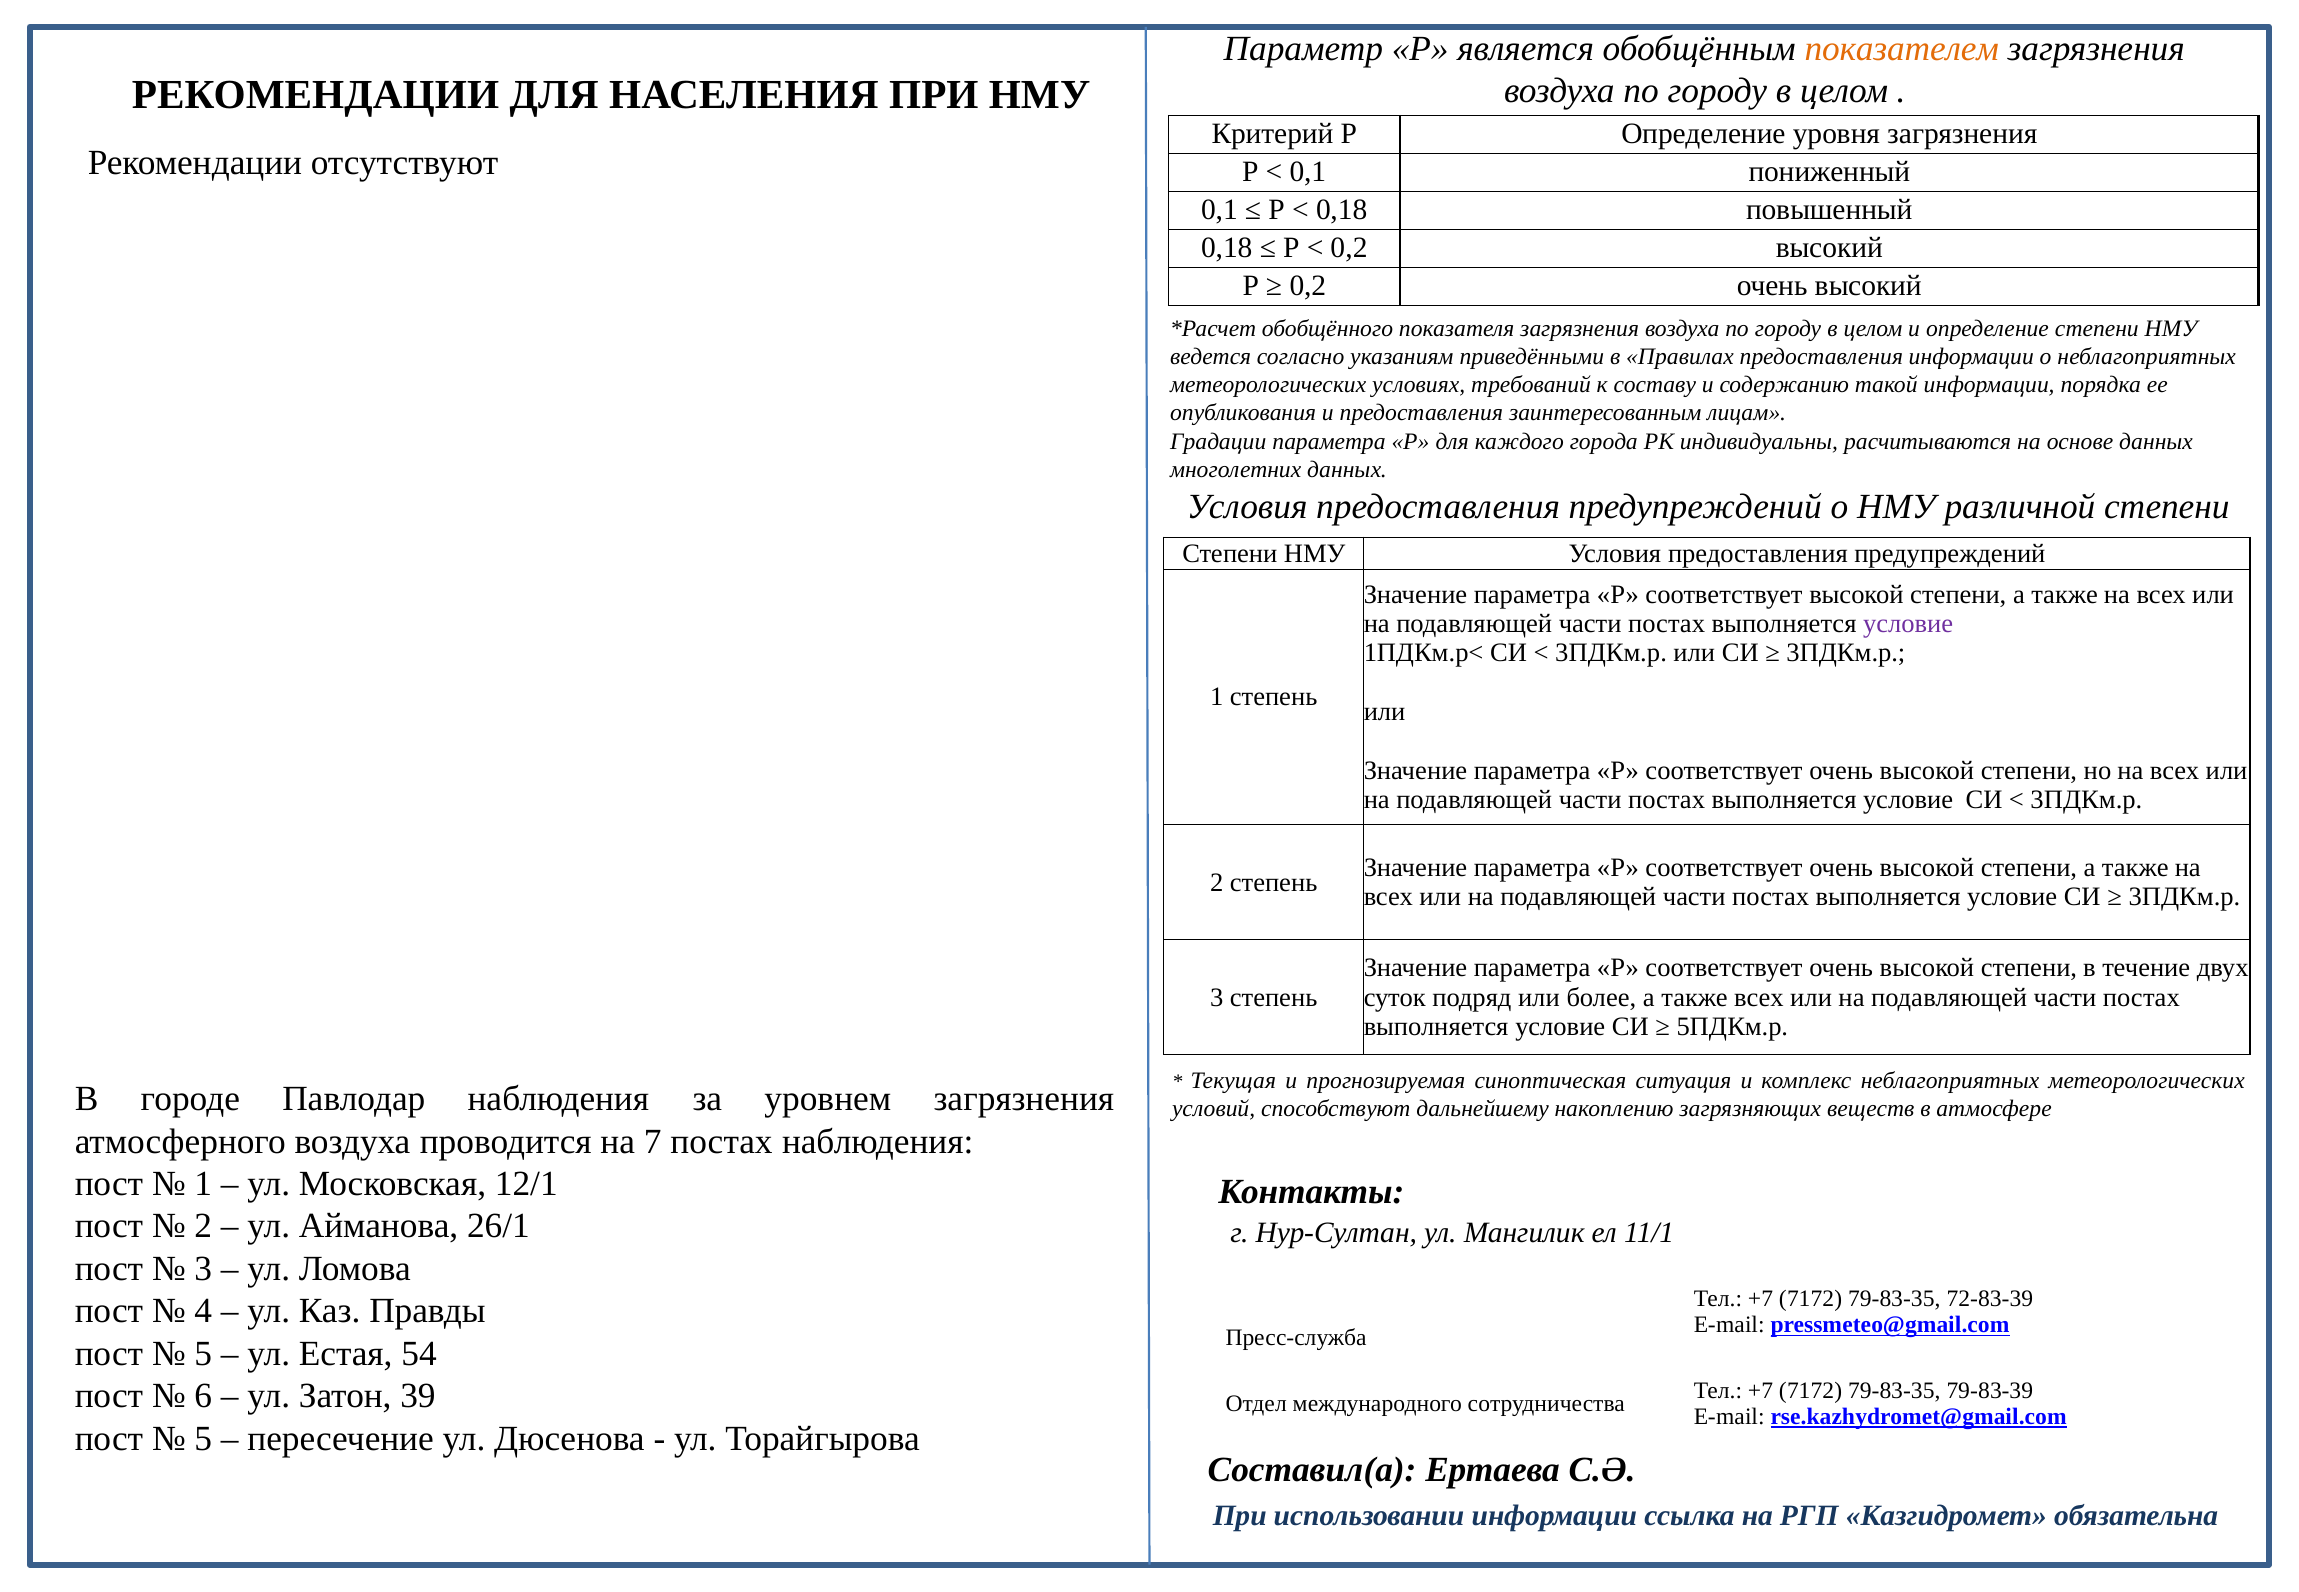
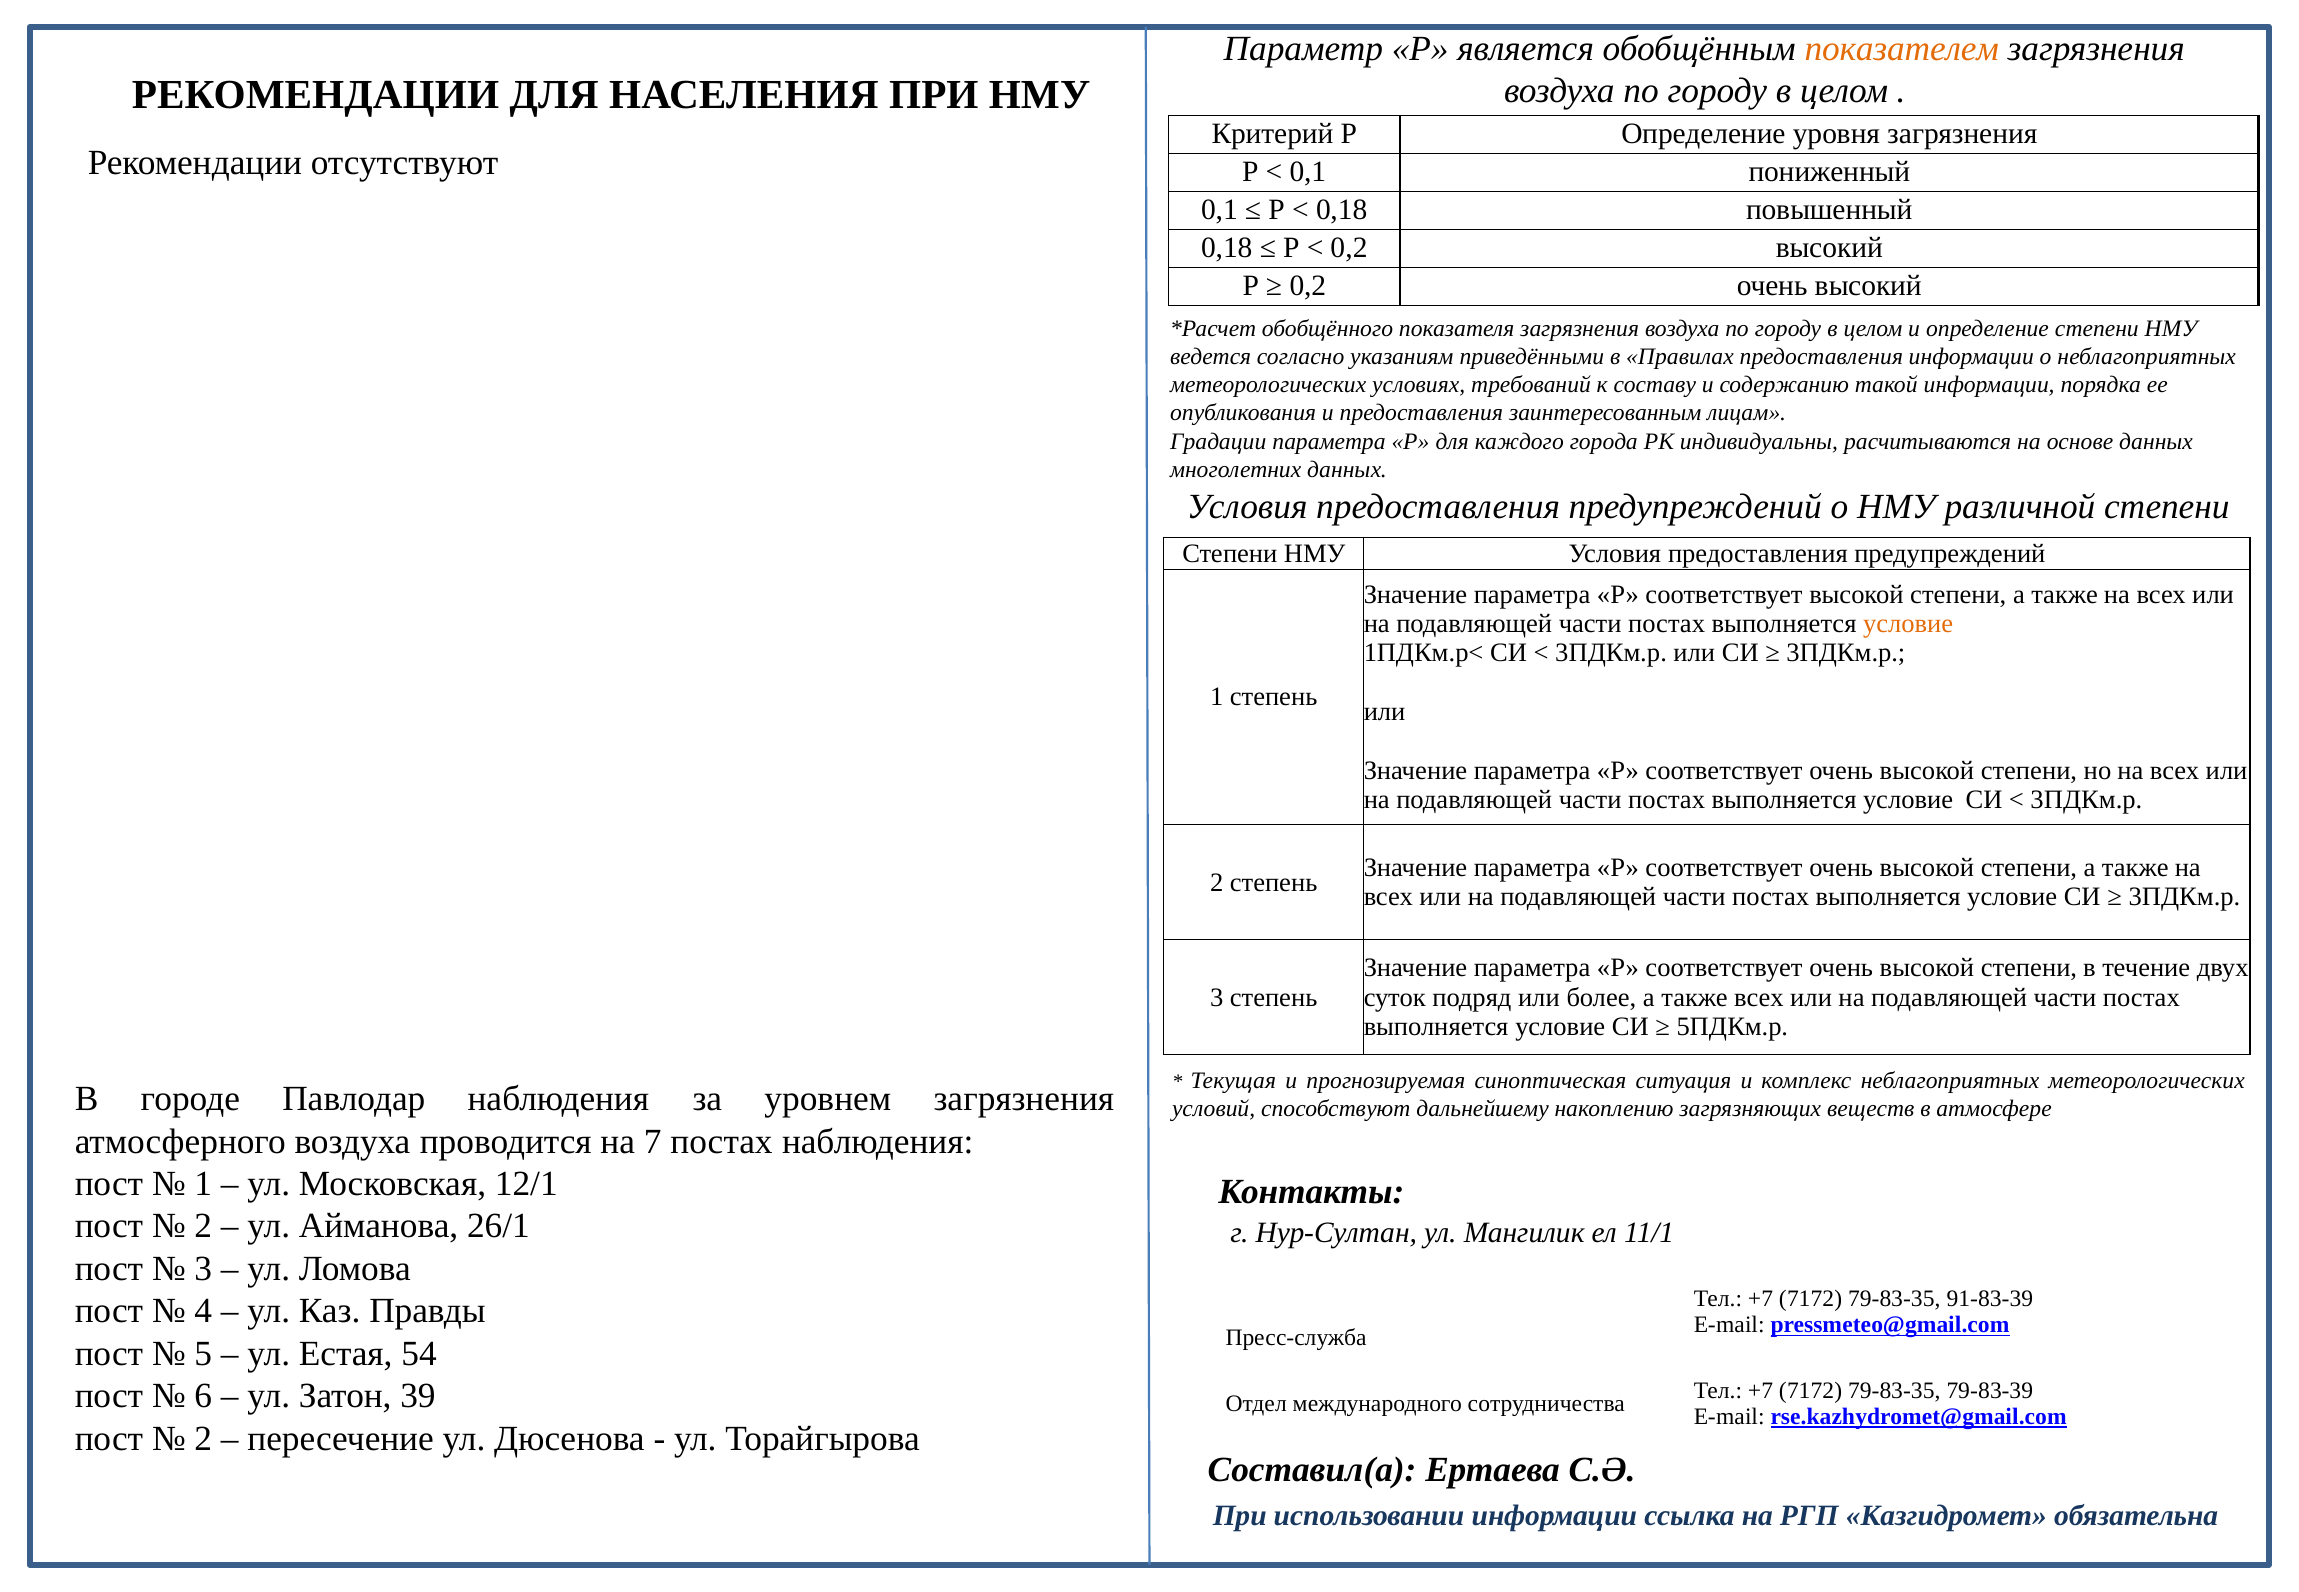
условие at (1908, 624) colour: purple -> orange
72-83-39: 72-83-39 -> 91-83-39
5 at (203, 1438): 5 -> 2
